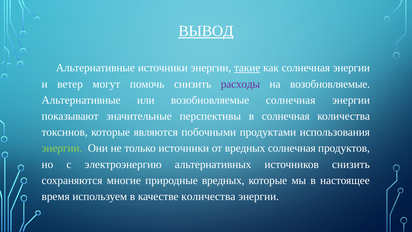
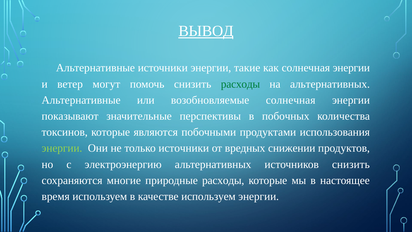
такие underline: present -> none
расходы at (240, 84) colour: purple -> green
на возобновляемые: возобновляемые -> альтернативных
в солнечная: солнечная -> побочных
вредных солнечная: солнечная -> снижении
природные вредных: вредных -> расходы
качестве количества: количества -> используем
